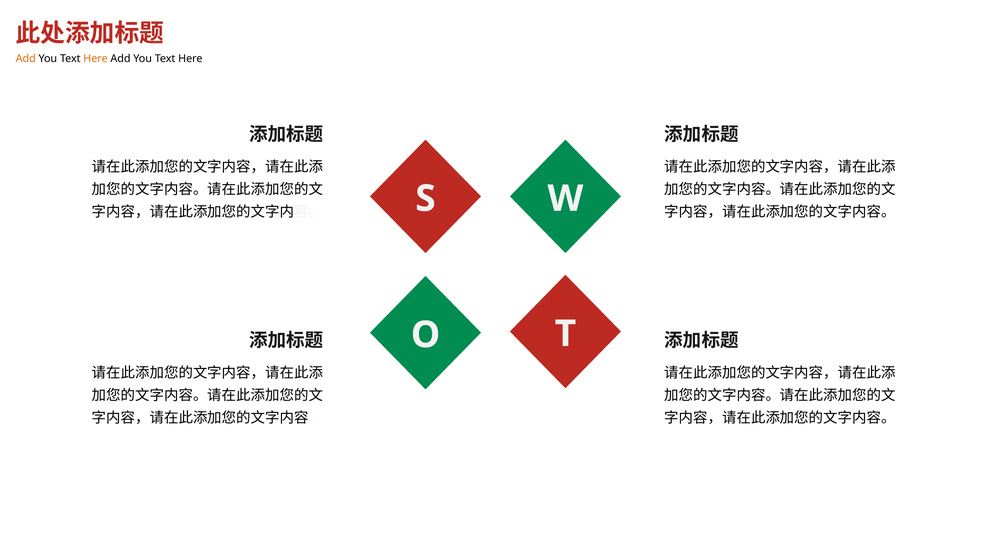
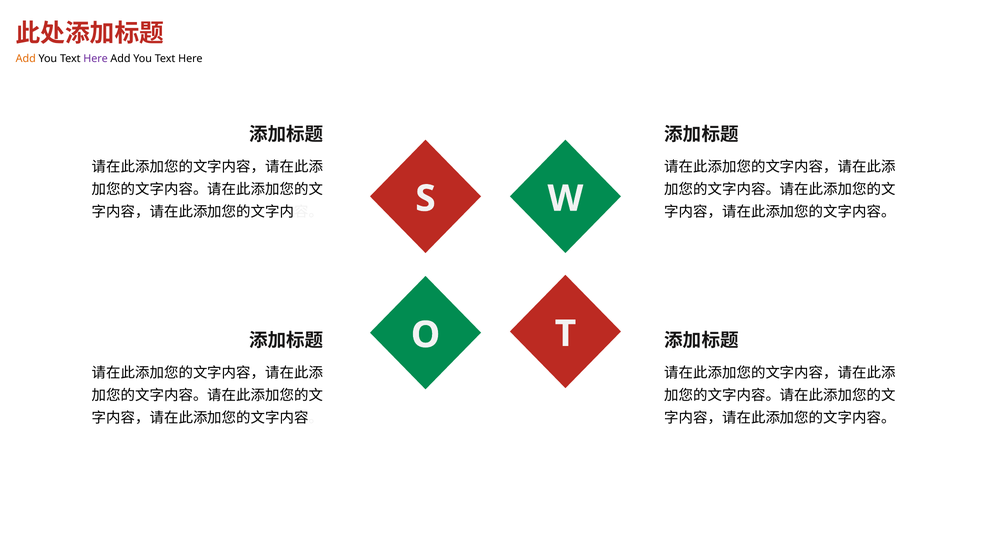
Here at (96, 59) colour: orange -> purple
